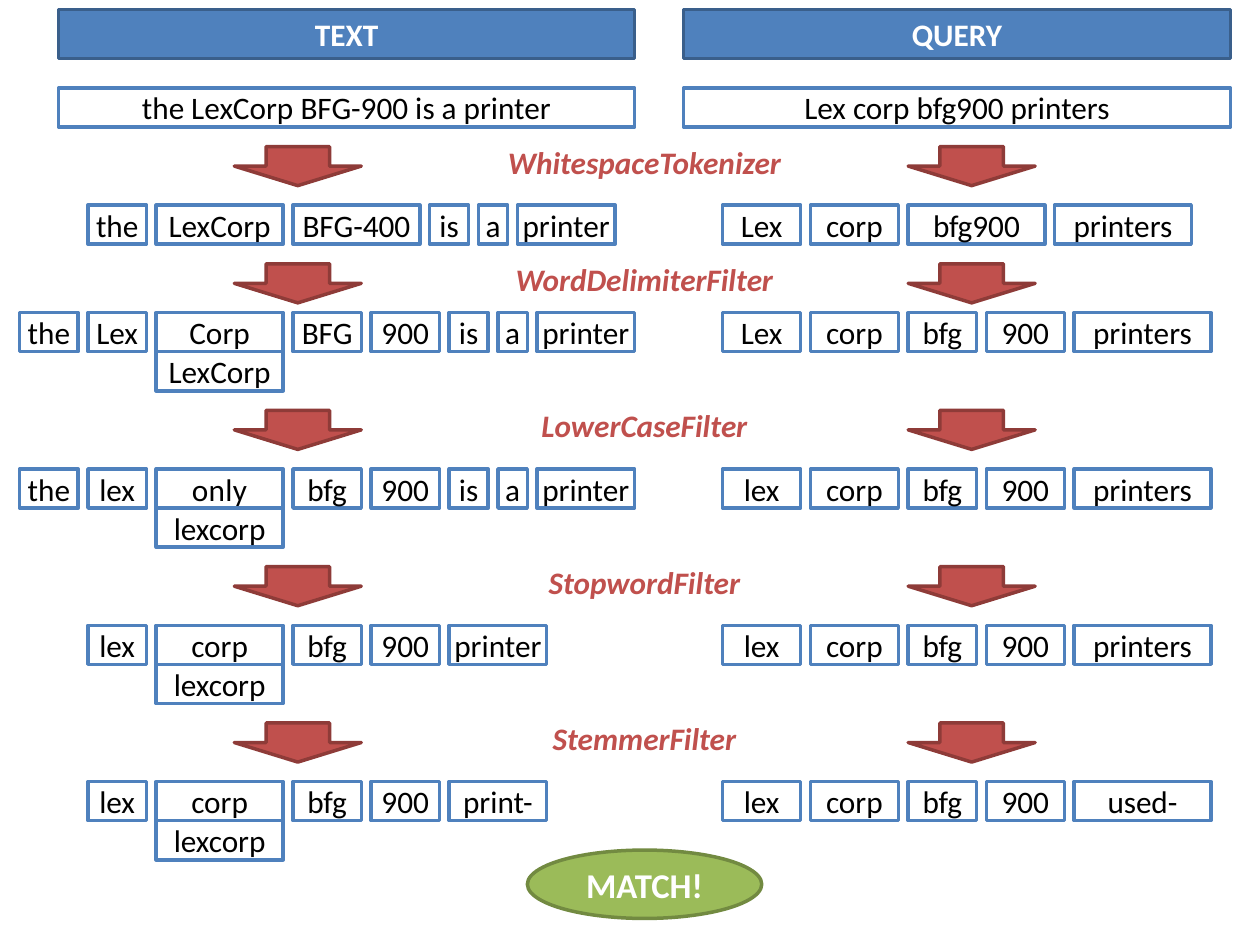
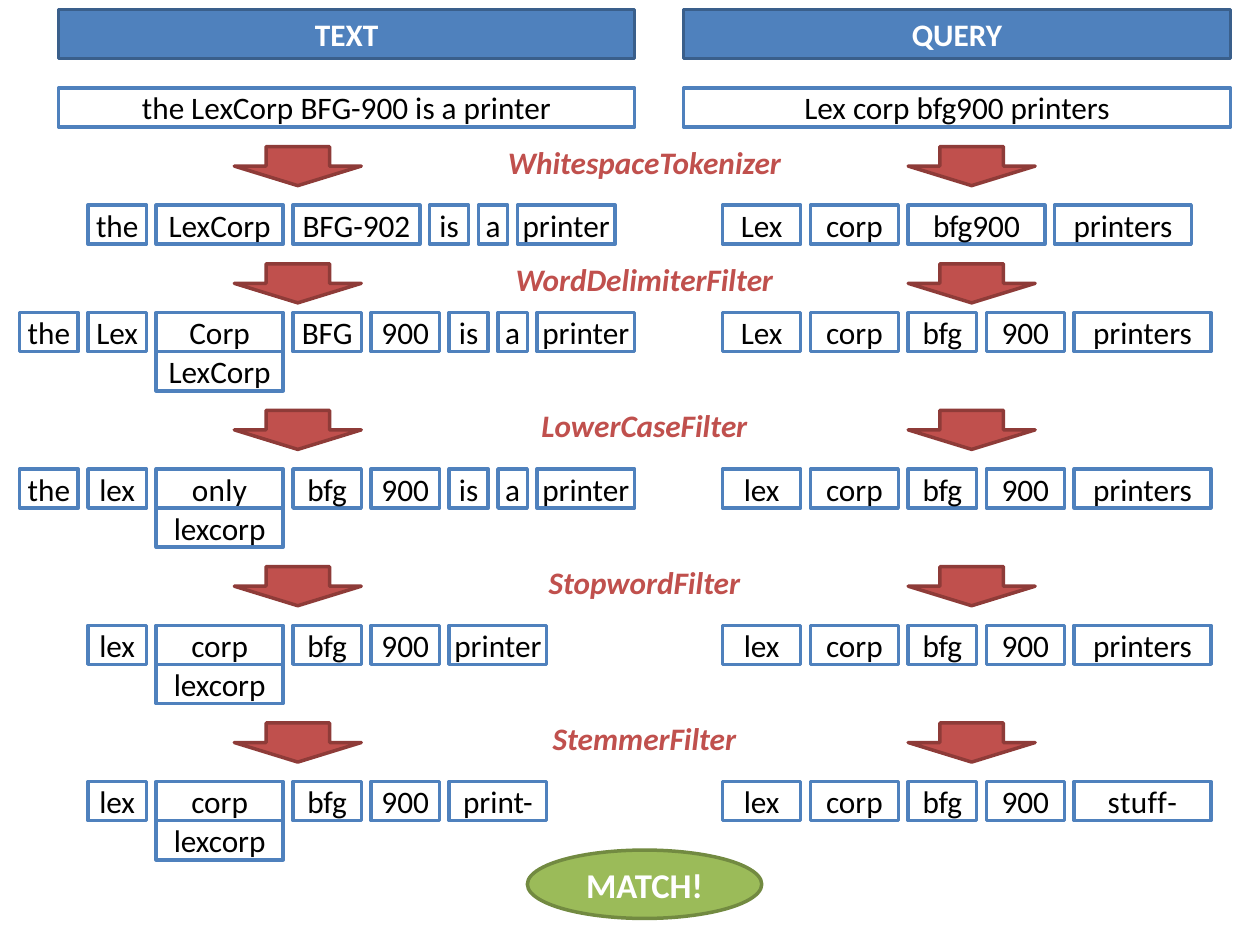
BFG-400: BFG-400 -> BFG-902
used-: used- -> stuff-
